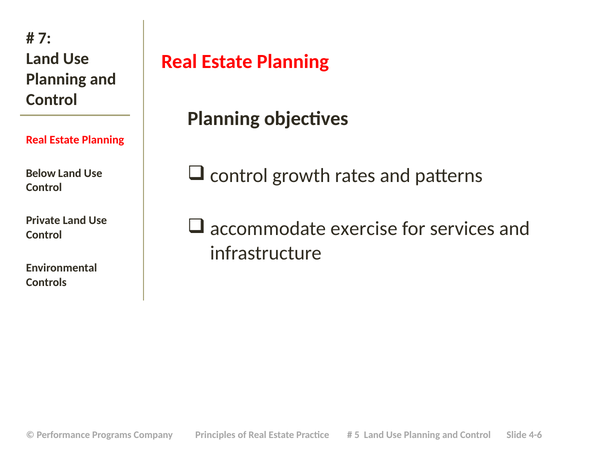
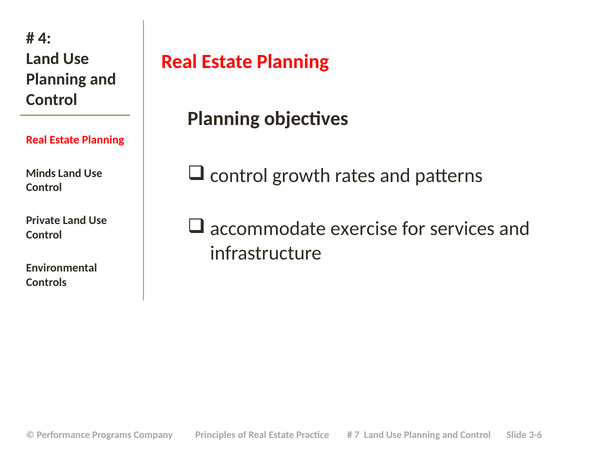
7: 7 -> 4
Below: Below -> Minds
5: 5 -> 7
4-6: 4-6 -> 3-6
